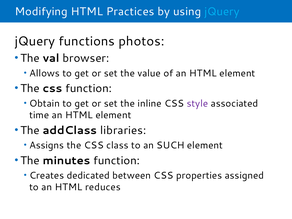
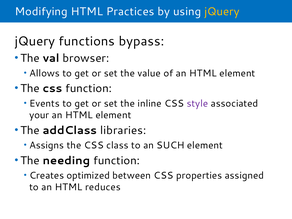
jQuery at (222, 12) colour: light blue -> yellow
photos: photos -> bypass
Obtain: Obtain -> Events
time: time -> your
minutes: minutes -> needing
dedicated: dedicated -> optimized
